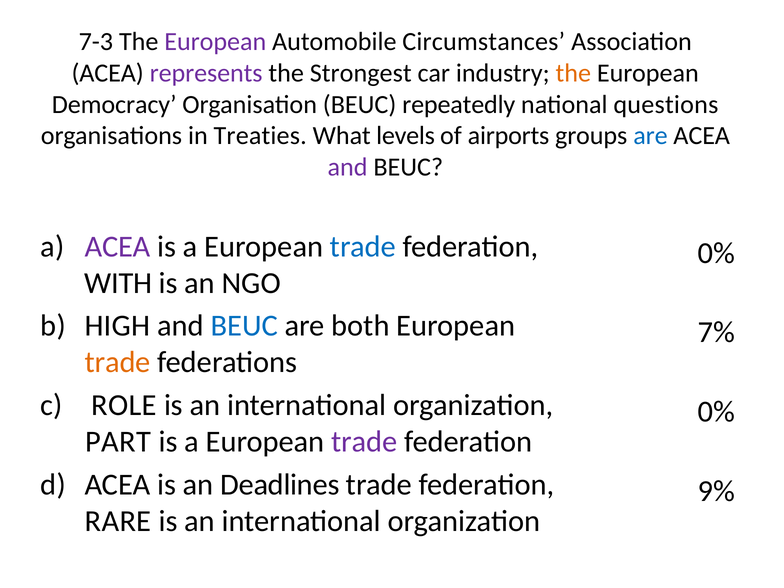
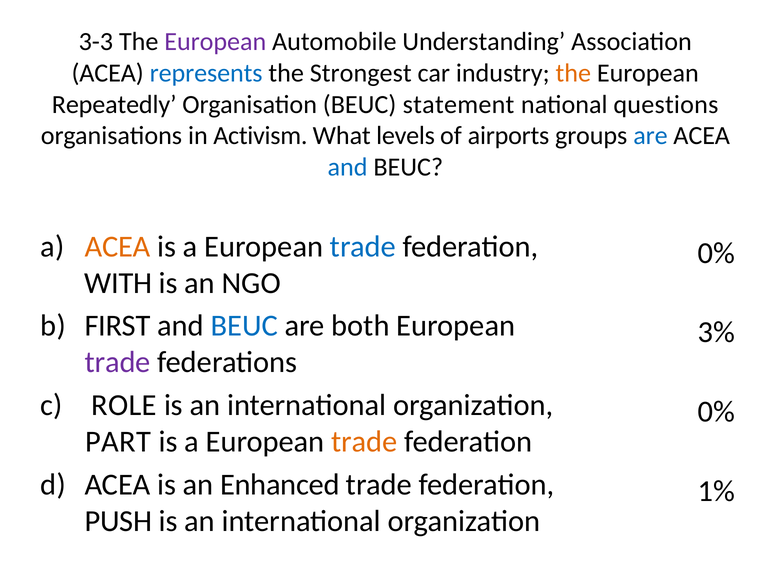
7-3: 7-3 -> 3-3
Circumstances: Circumstances -> Understanding
represents colour: purple -> blue
Democracy: Democracy -> Repeatedly
repeatedly: repeatedly -> statement
Treaties: Treaties -> Activism
and at (348, 167) colour: purple -> blue
ACEA at (118, 246) colour: purple -> orange
HIGH: HIGH -> FIRST
7%: 7% -> 3%
trade at (118, 362) colour: orange -> purple
trade at (364, 442) colour: purple -> orange
Deadlines: Deadlines -> Enhanced
9%: 9% -> 1%
RARE: RARE -> PUSH
